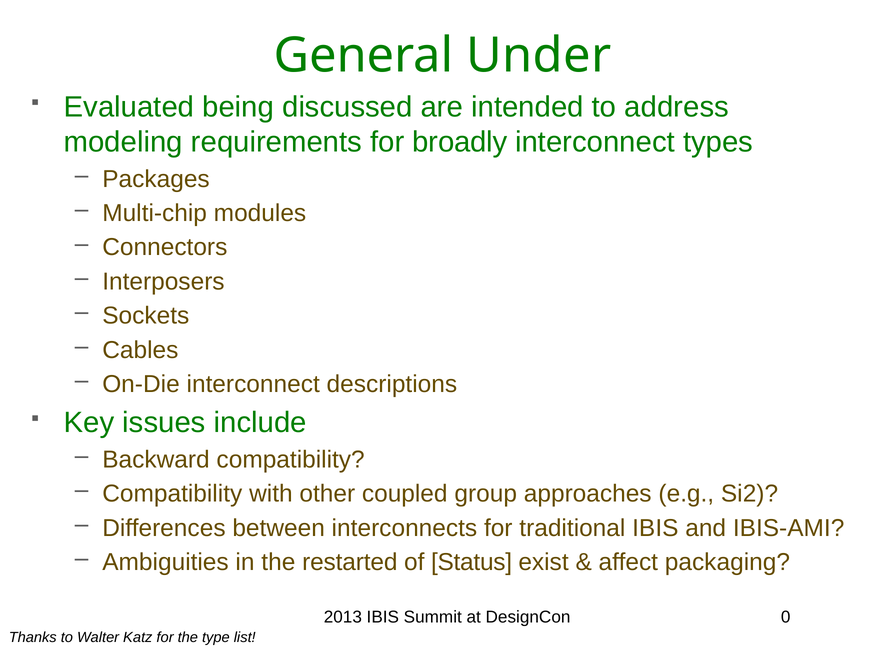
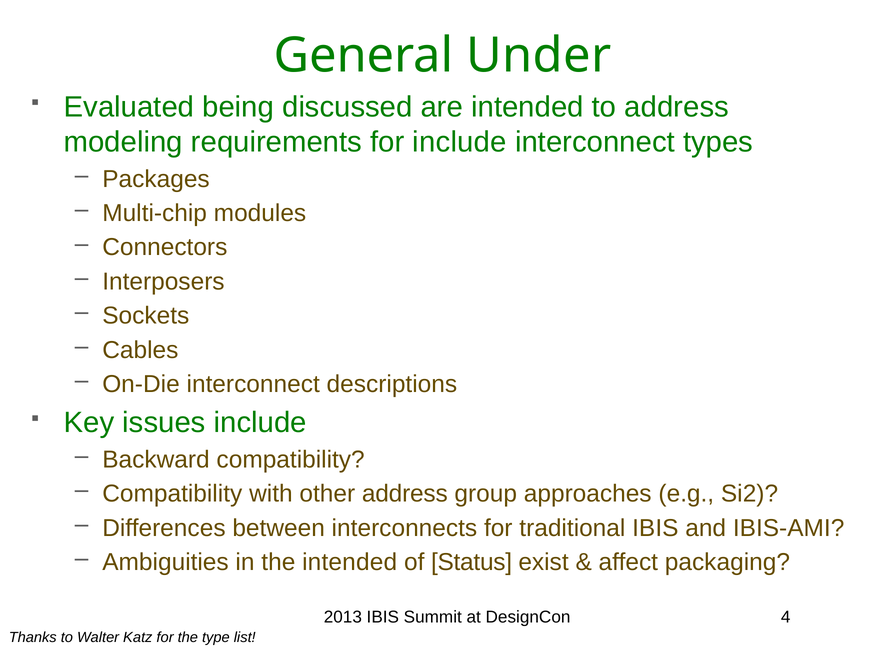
for broadly: broadly -> include
other coupled: coupled -> address
the restarted: restarted -> intended
0: 0 -> 4
